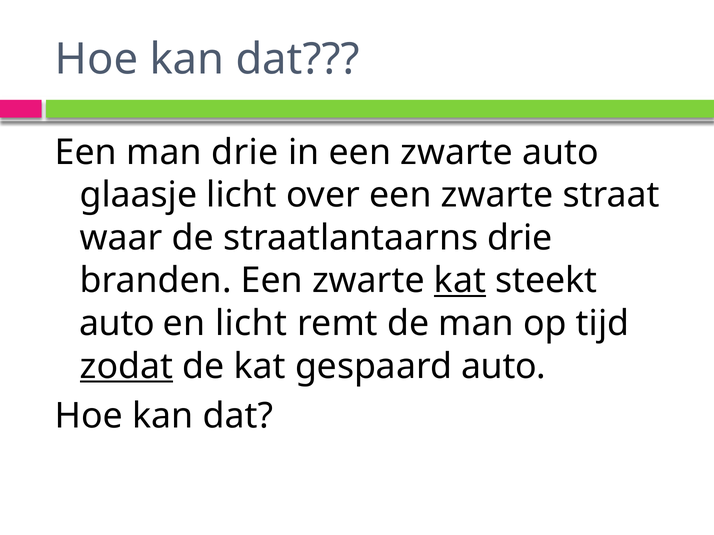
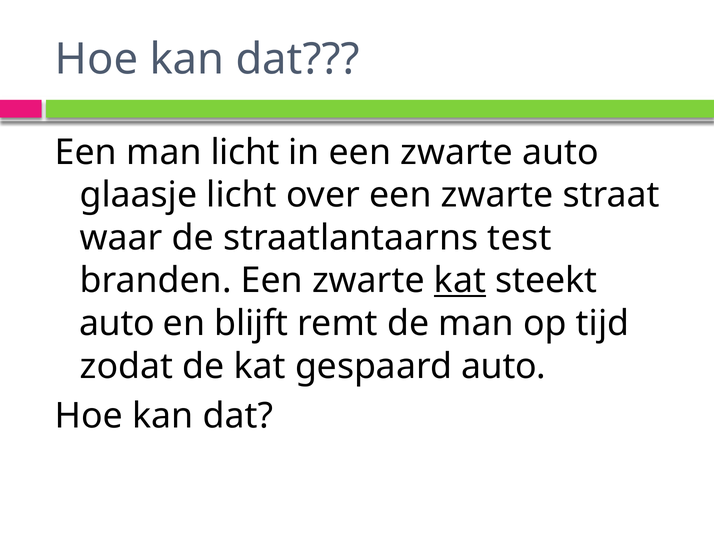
man drie: drie -> licht
straatlantaarns drie: drie -> test
en licht: licht -> blijft
zodat underline: present -> none
